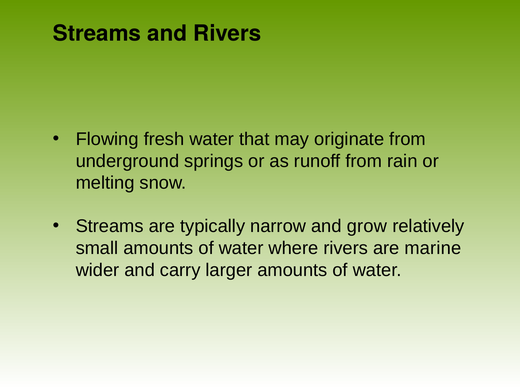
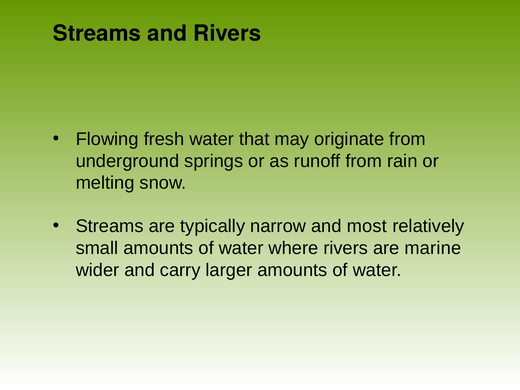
grow: grow -> most
